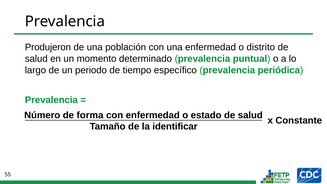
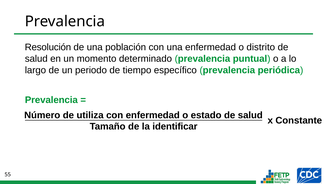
Produjeron: Produjeron -> Resolución
forma: forma -> utiliza
